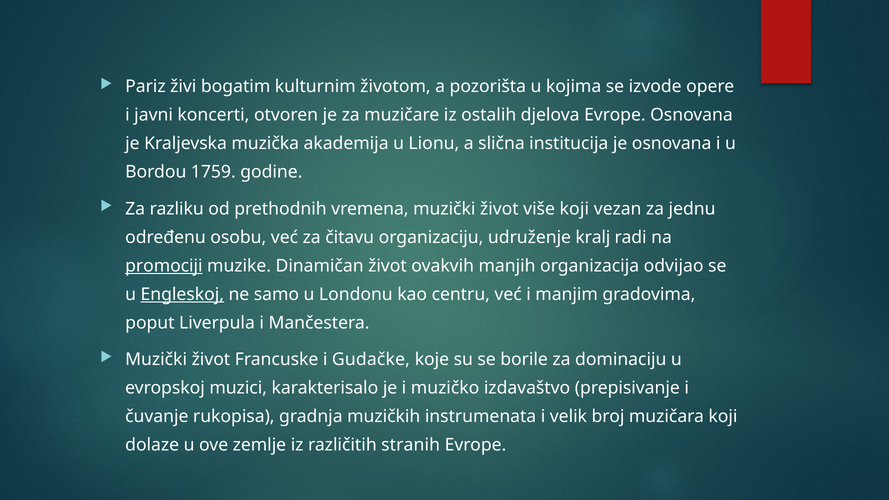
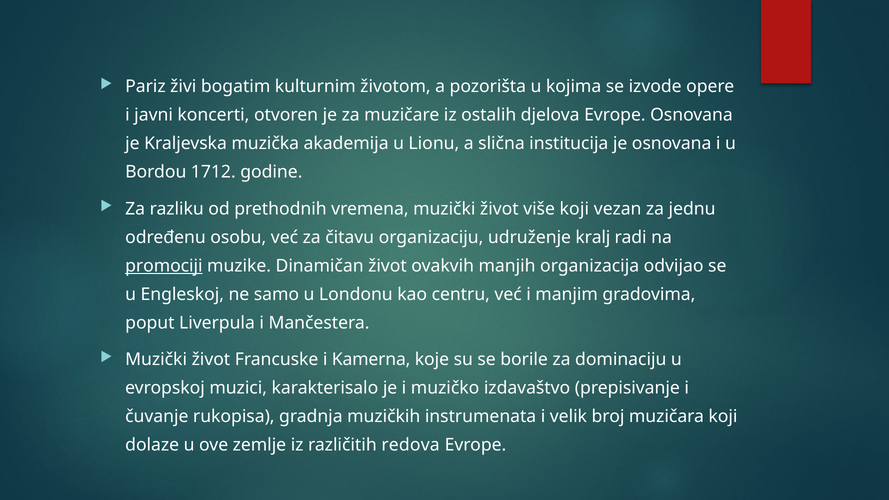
1759: 1759 -> 1712
Engleskoj underline: present -> none
Gudačke: Gudačke -> Kamerna
stranih: stranih -> redova
